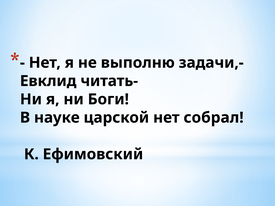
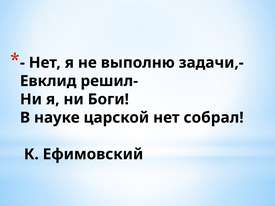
читать-: читать- -> решил-
